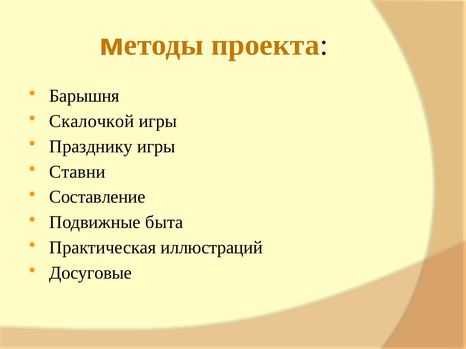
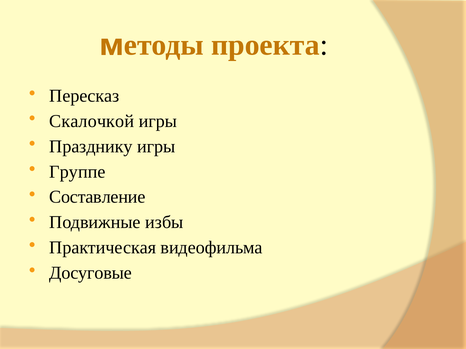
Барышня: Барышня -> Пересказ
Ставни: Ставни -> Группе
быта: быта -> избы
иллюстраций: иллюстраций -> видеофильма
